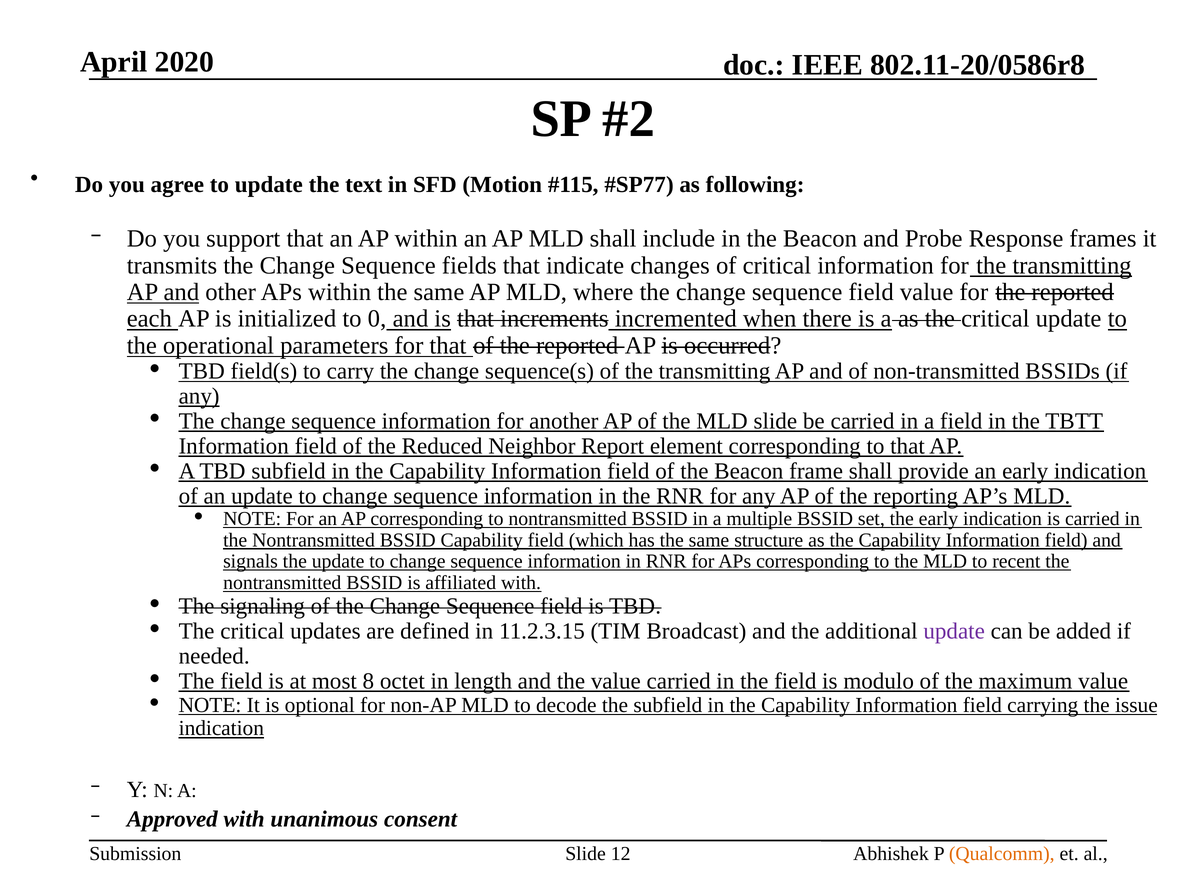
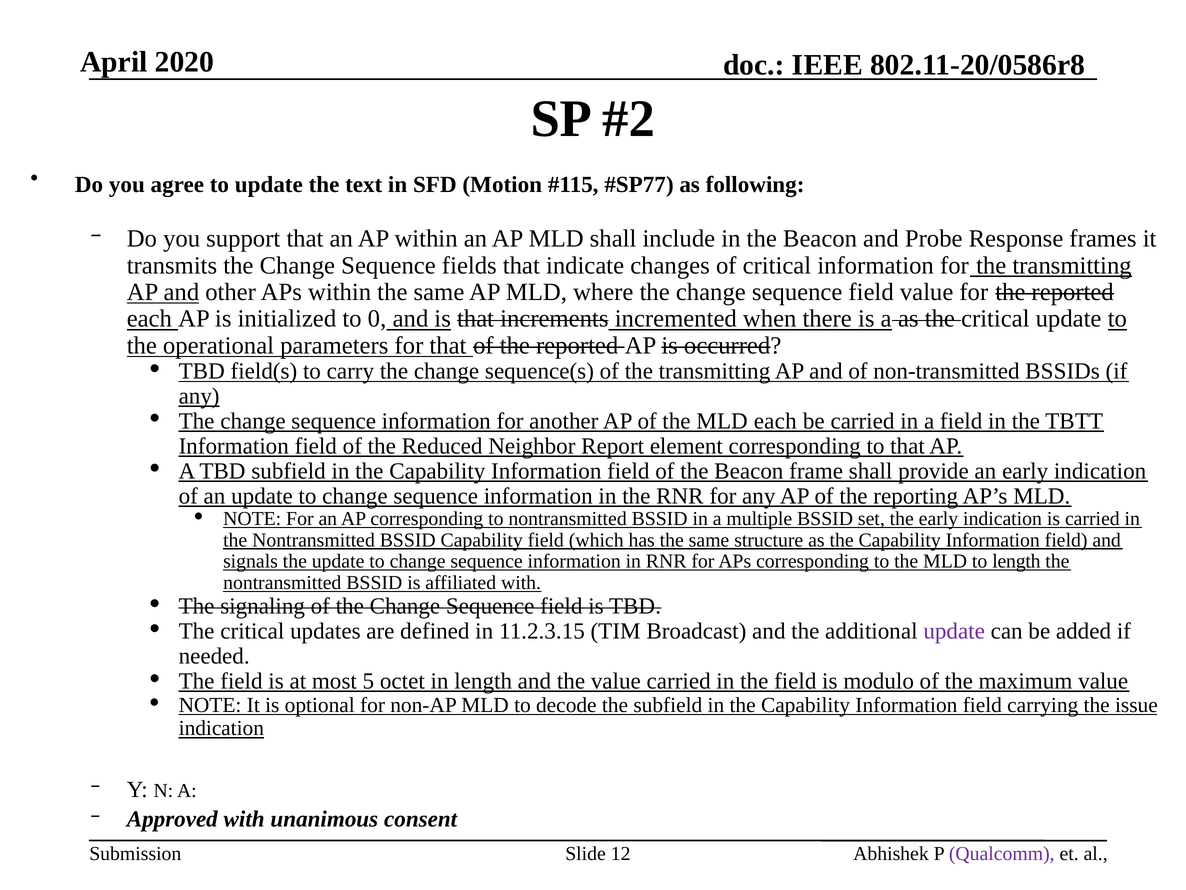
MLD slide: slide -> each
to recent: recent -> length
8: 8 -> 5
Qualcomm colour: orange -> purple
